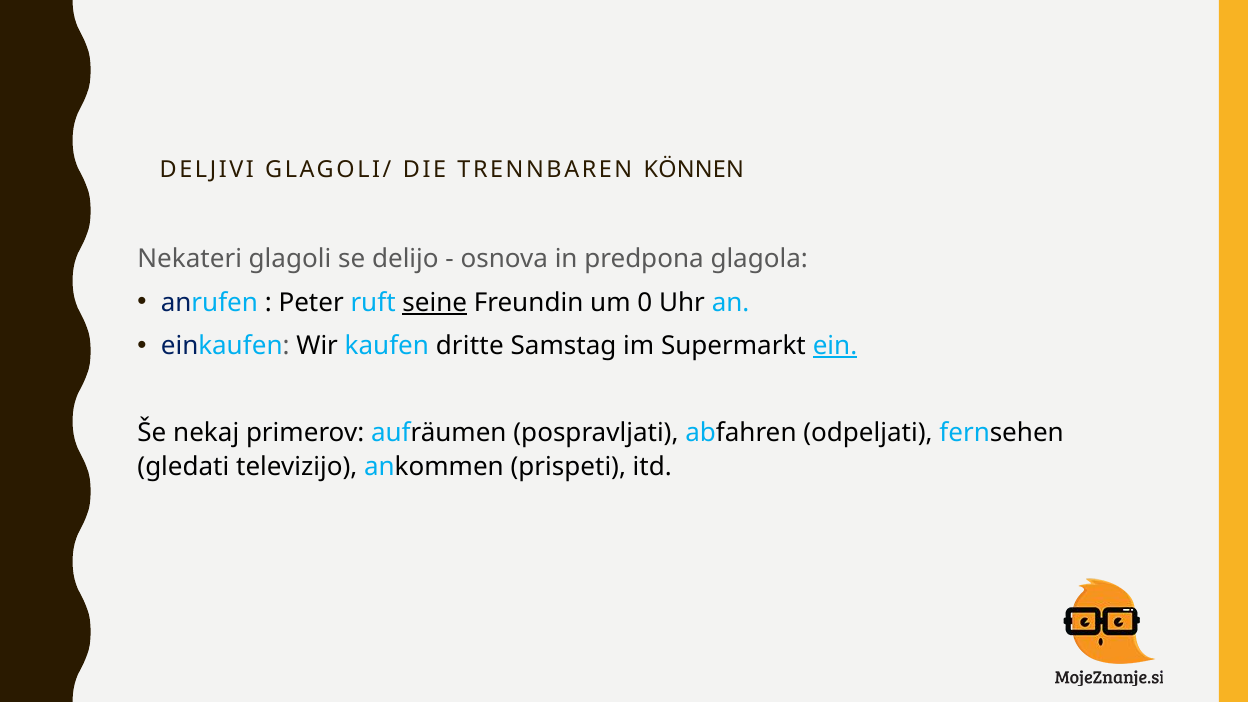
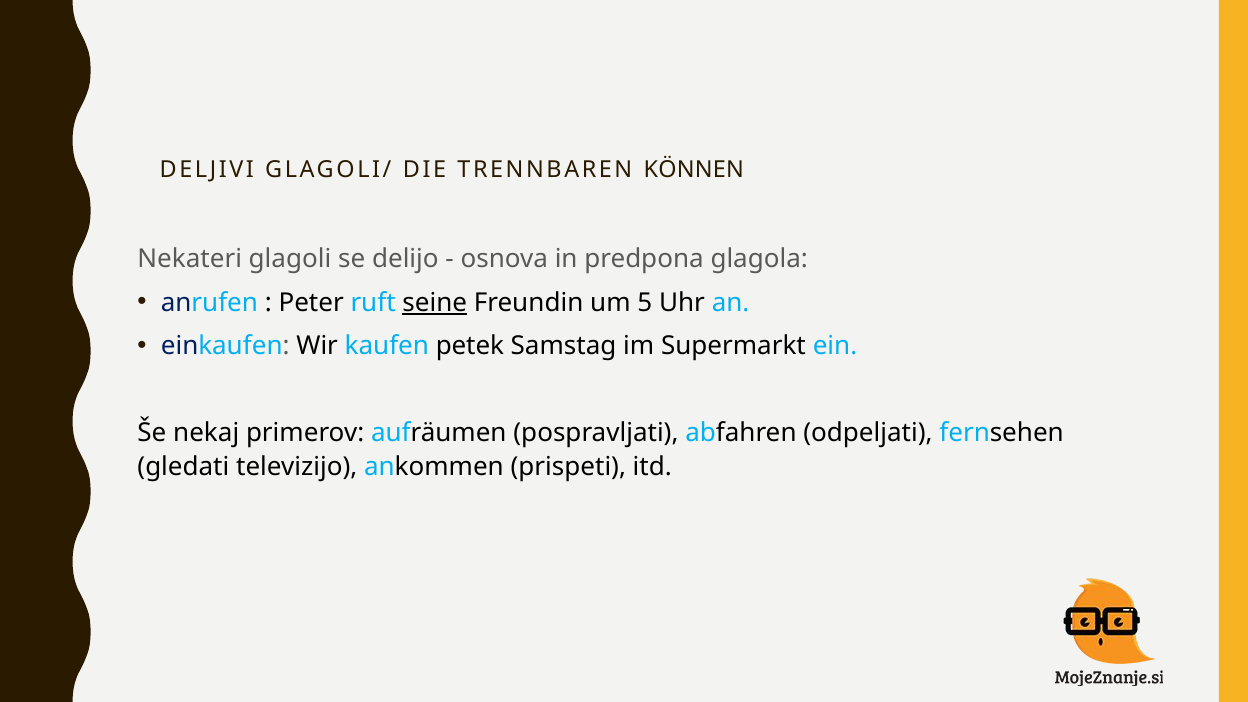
0: 0 -> 5
dritte: dritte -> petek
ein underline: present -> none
